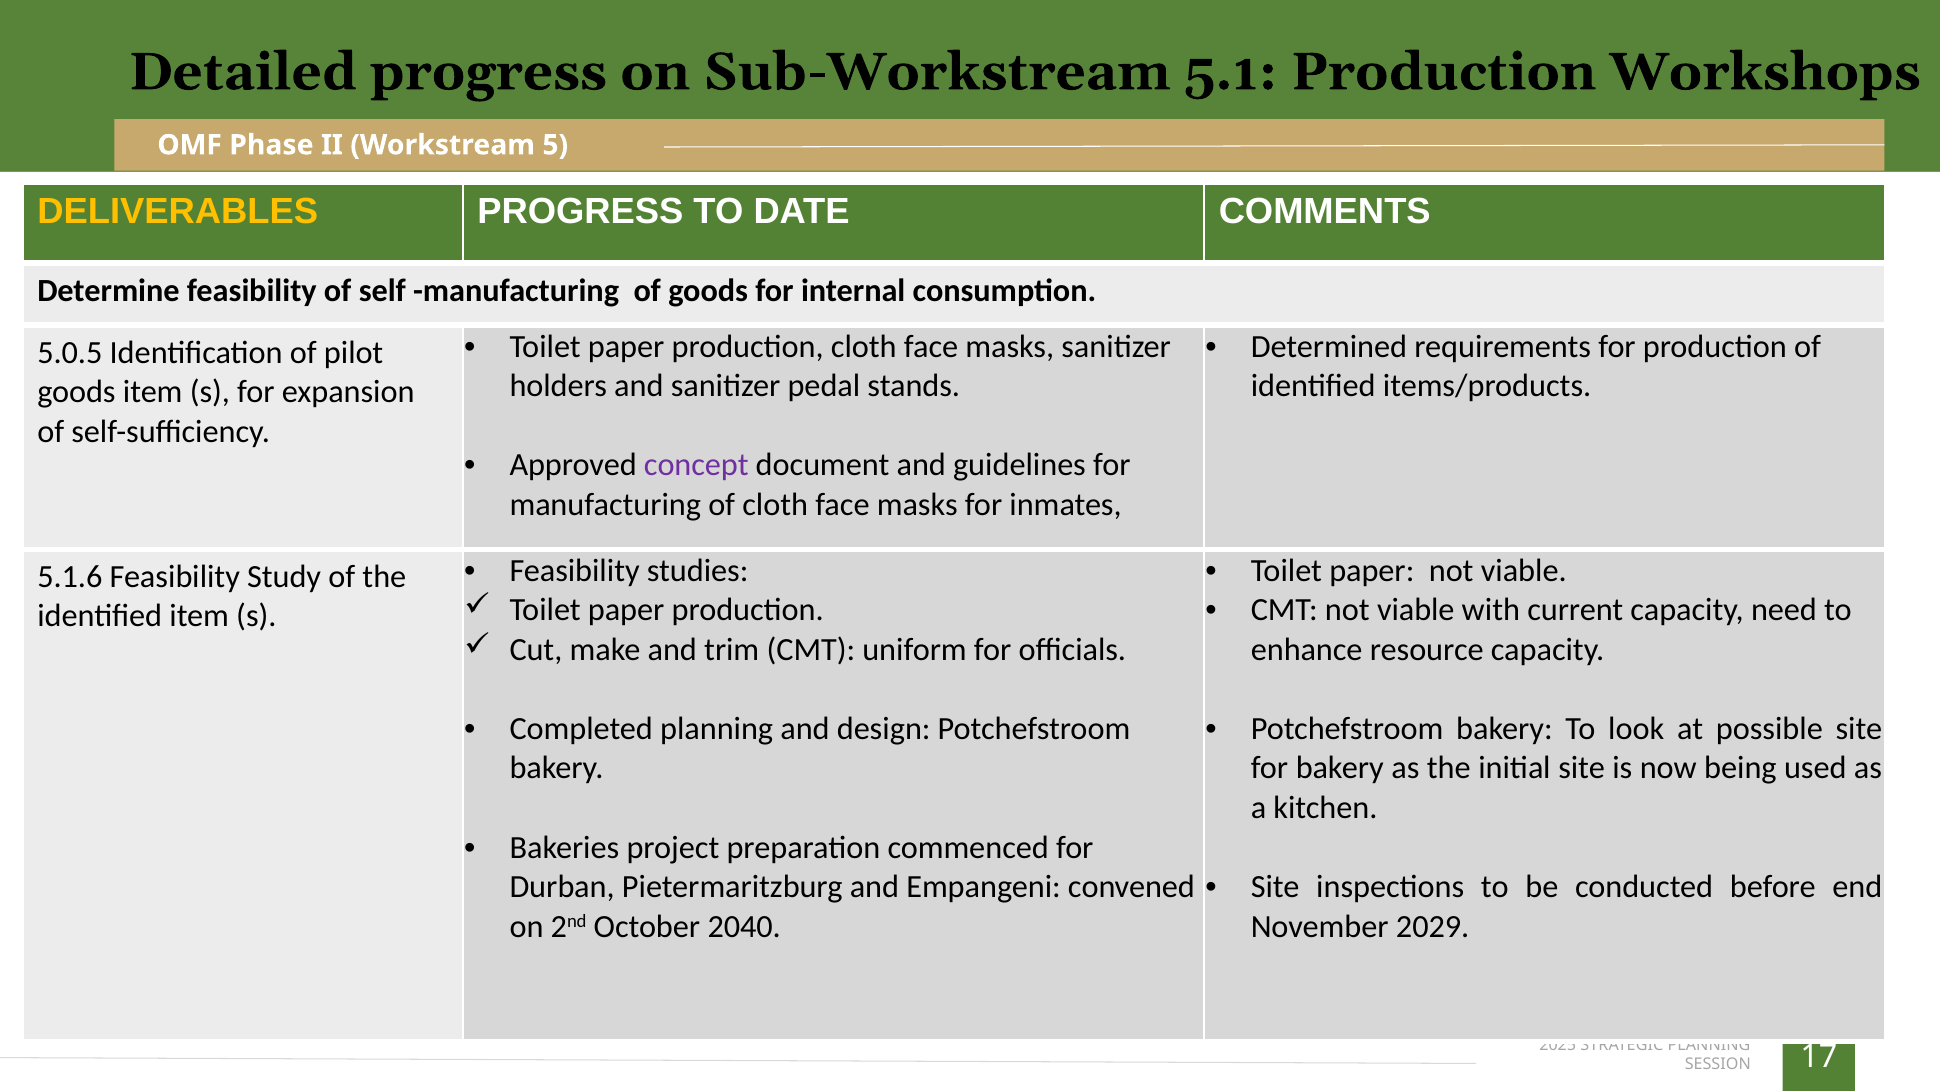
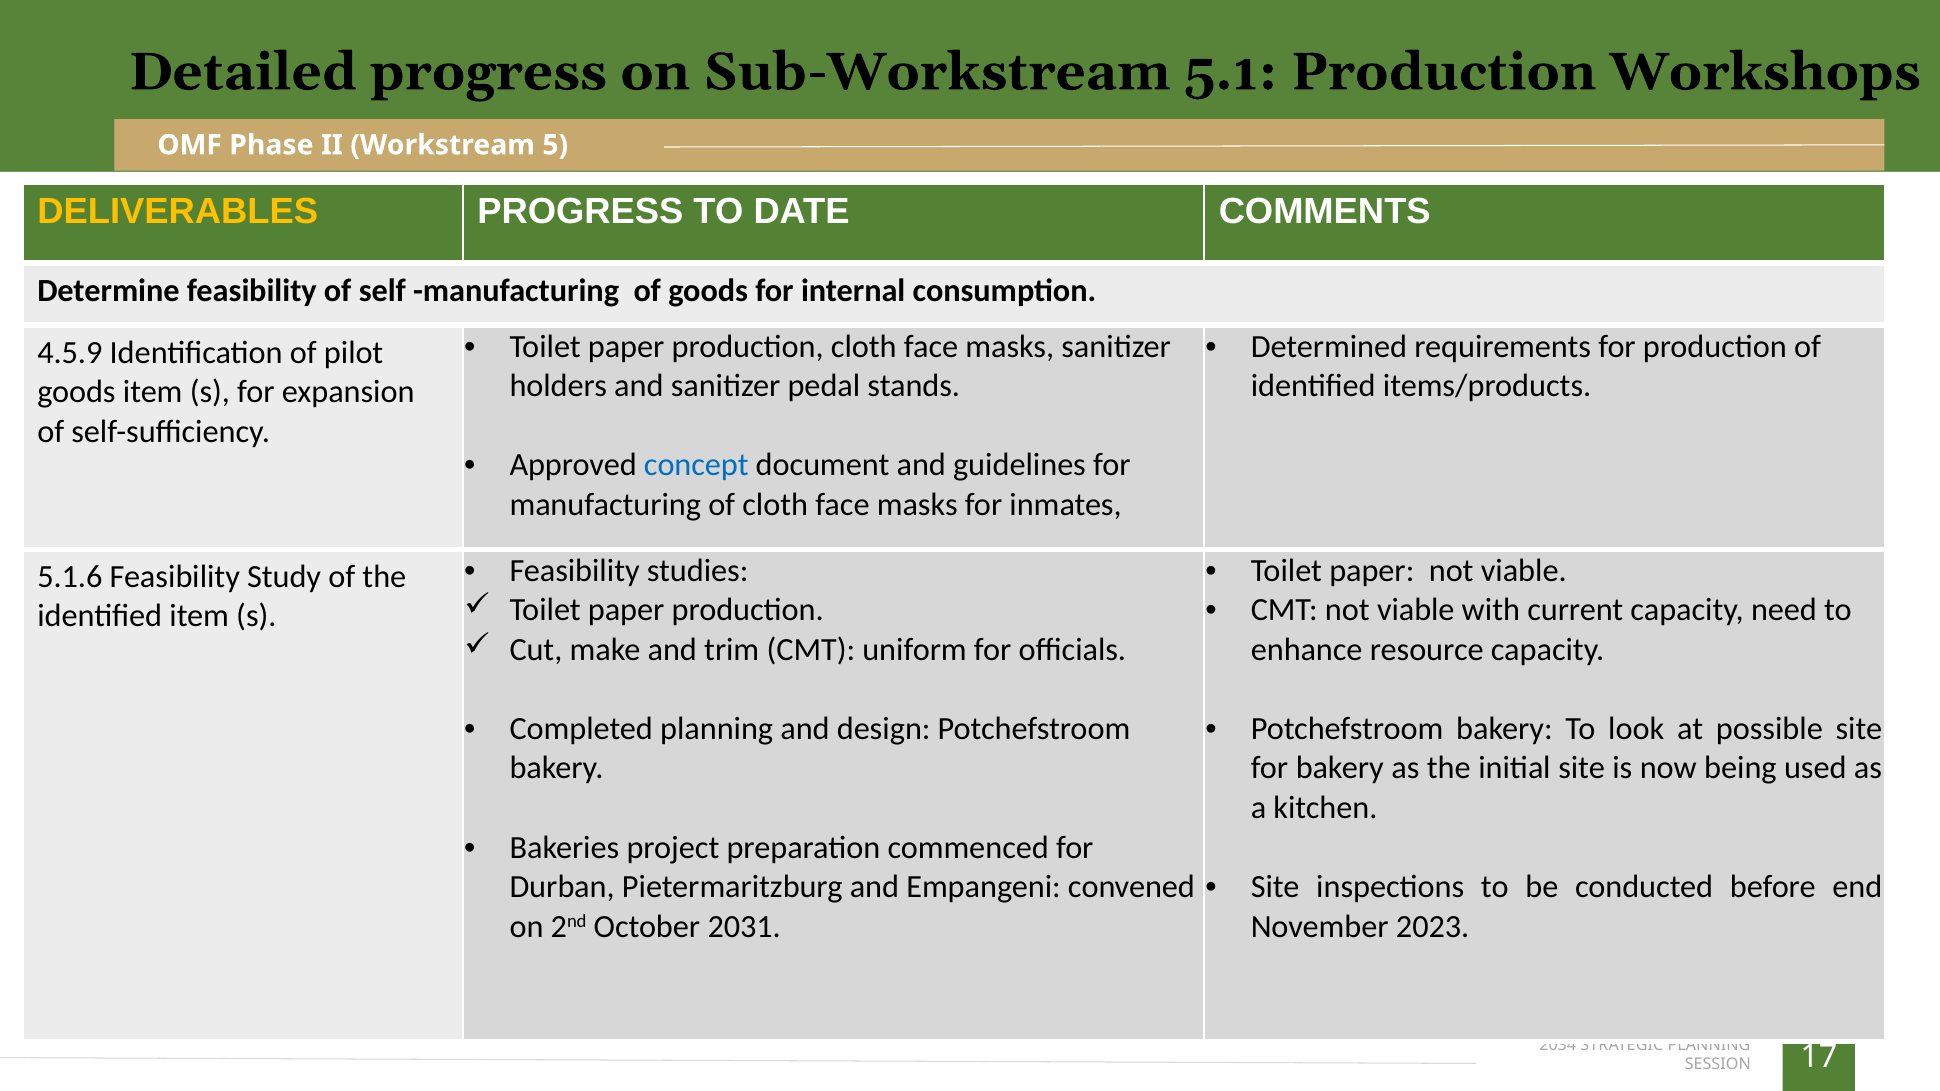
5.0.5: 5.0.5 -> 4.5.9
concept colour: purple -> blue
2040: 2040 -> 2031
2029: 2029 -> 2023
2025: 2025 -> 2034
